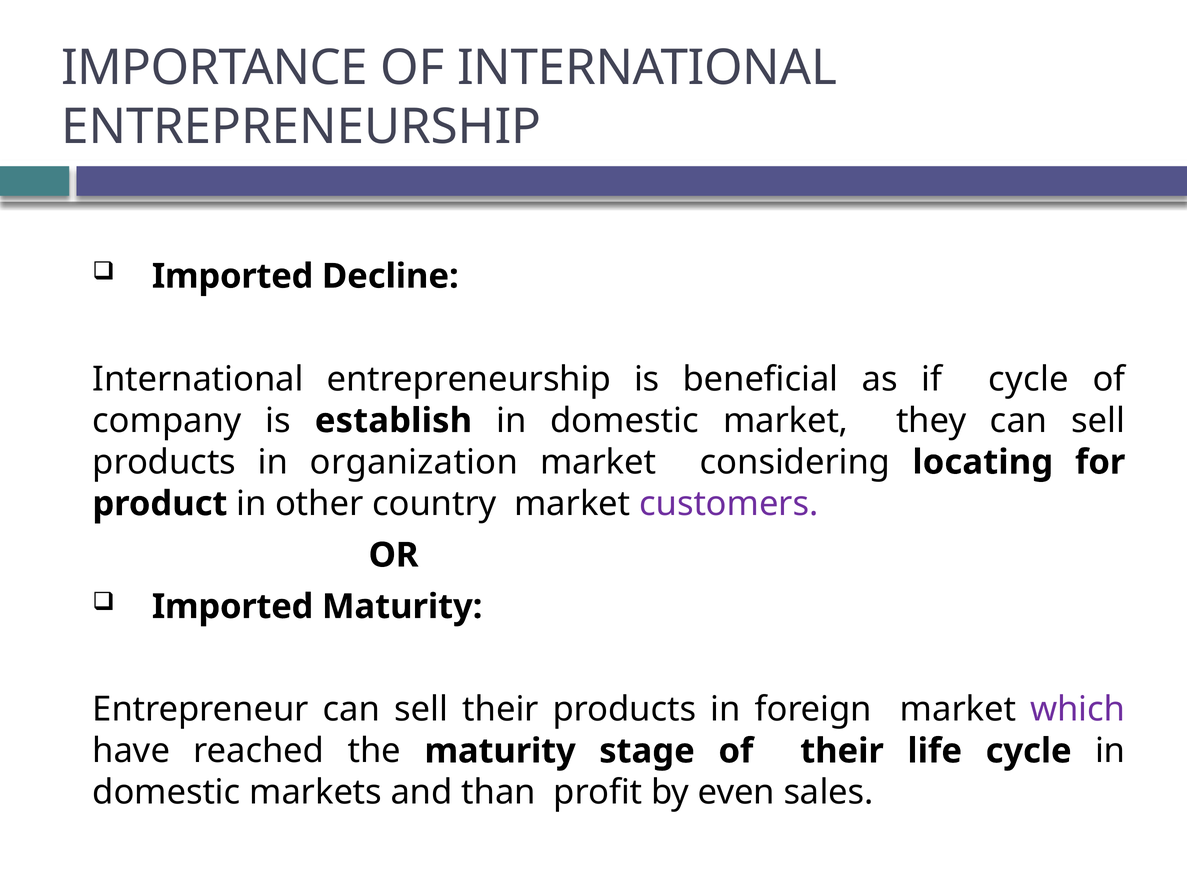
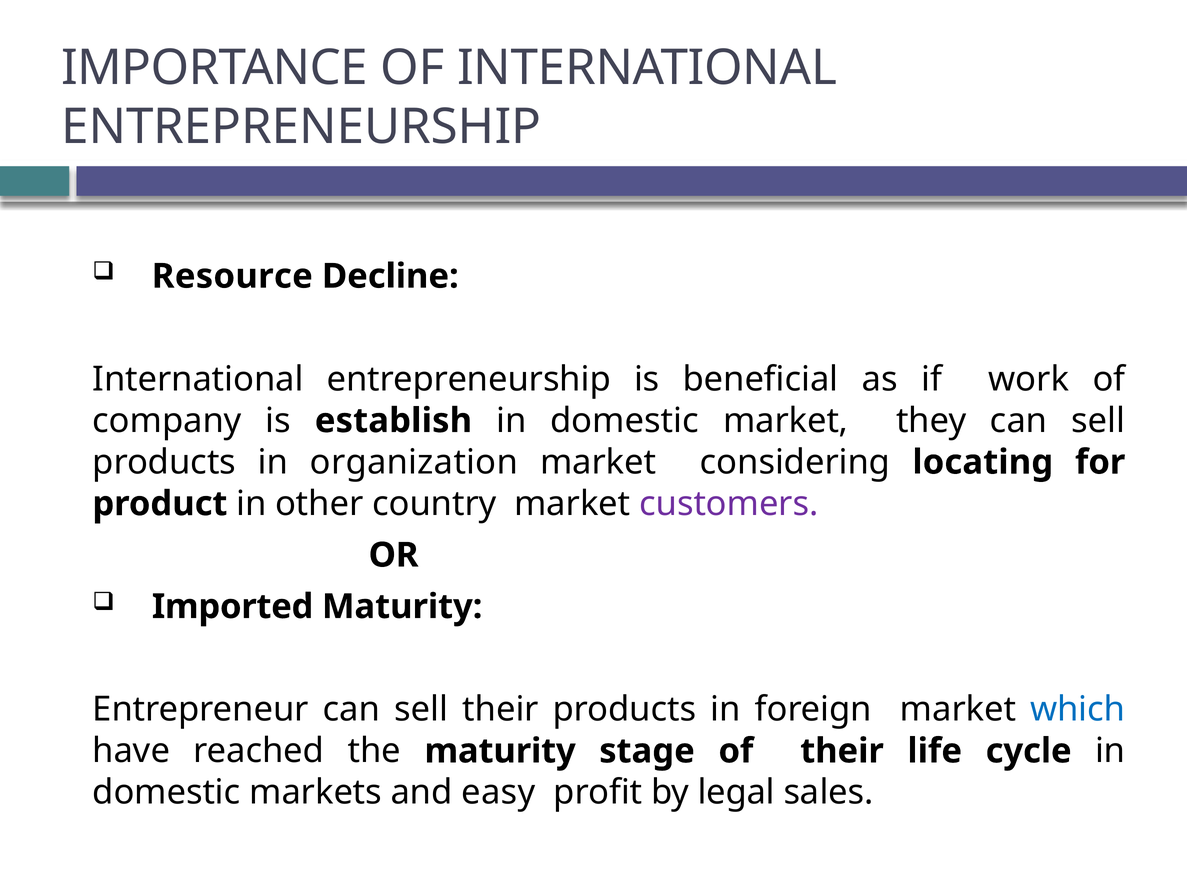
Imported at (233, 276): Imported -> Resource
if cycle: cycle -> work
which colour: purple -> blue
than: than -> easy
even: even -> legal
